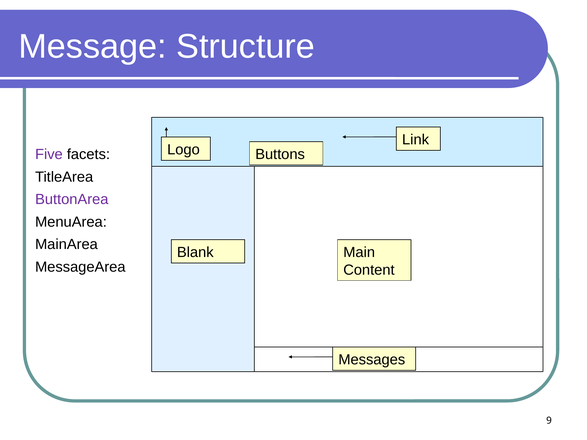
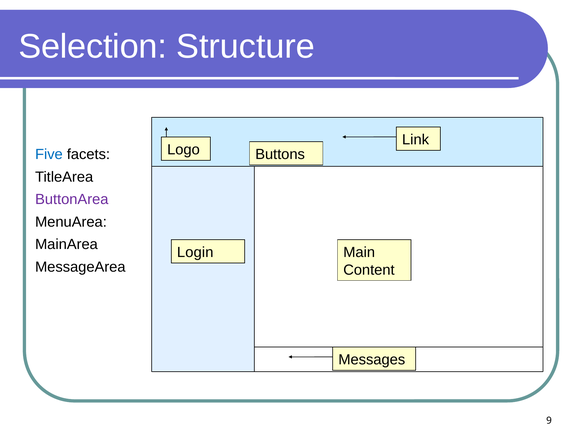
Message: Message -> Selection
Five colour: purple -> blue
Blank: Blank -> Login
